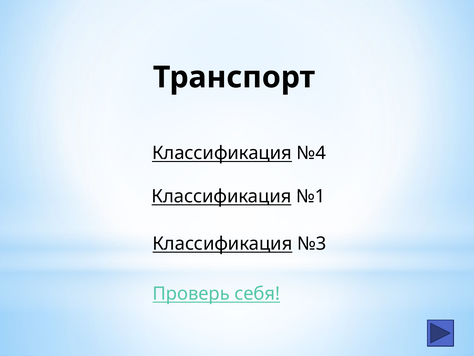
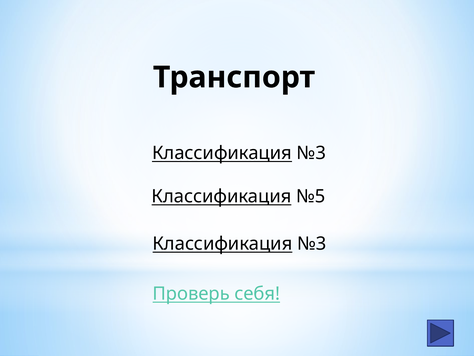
№4 at (311, 153): №4 -> №3
№1: №1 -> №5
